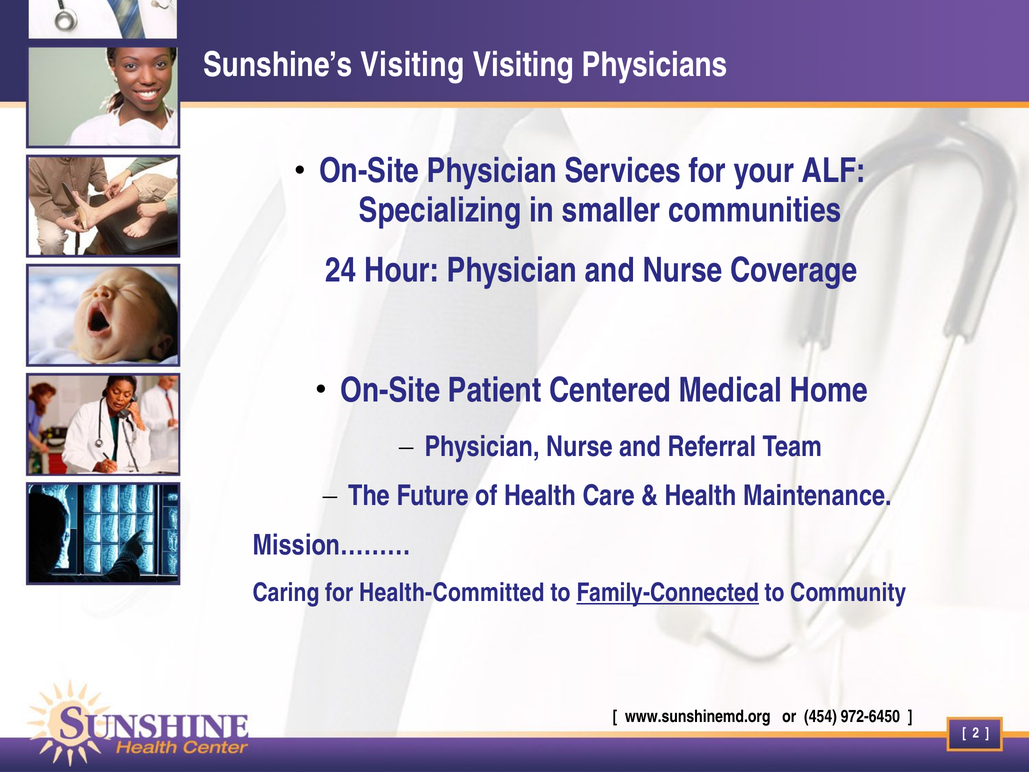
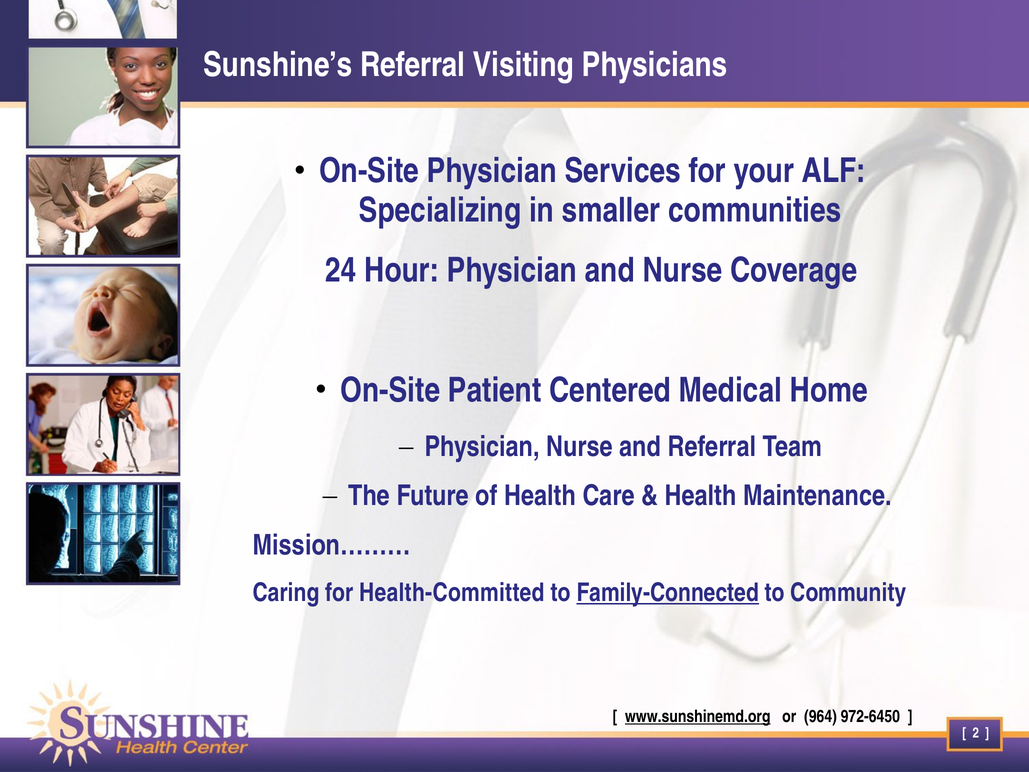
Sunshine’s Visiting: Visiting -> Referral
www.sunshinemd.org underline: none -> present
454: 454 -> 964
